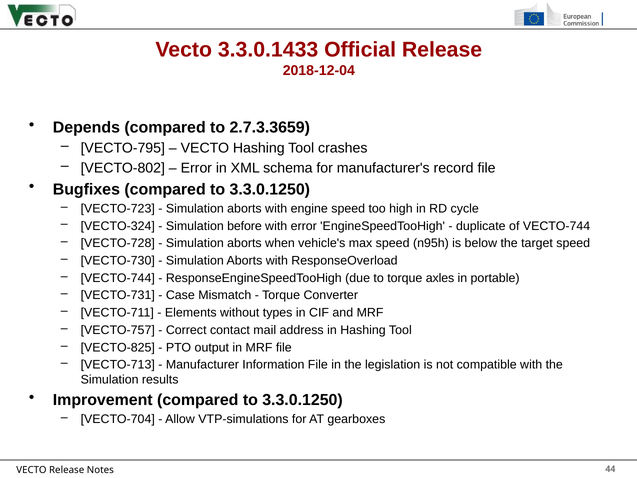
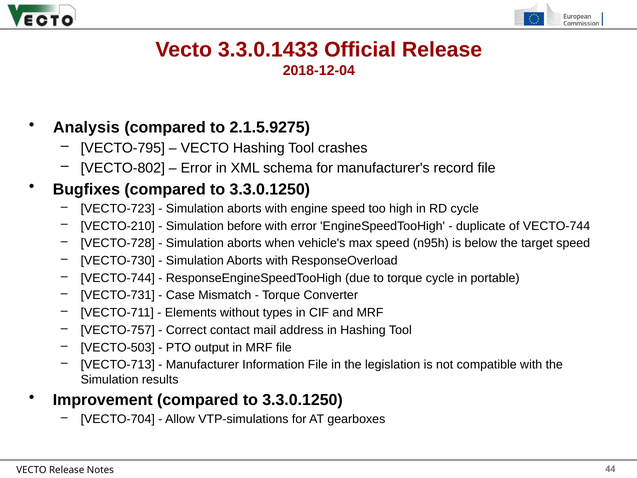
Depends: Depends -> Analysis
2.7.3.3659: 2.7.3.3659 -> 2.1.5.9275
VECTO-324: VECTO-324 -> VECTO-210
torque axles: axles -> cycle
VECTO-825: VECTO-825 -> VECTO-503
